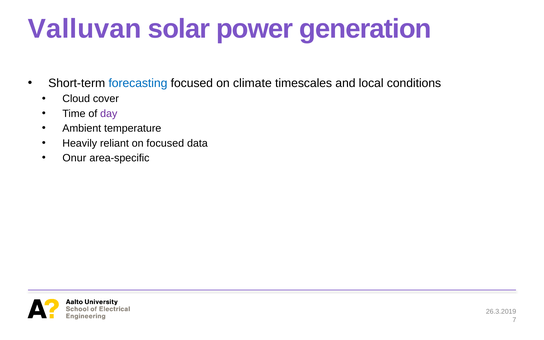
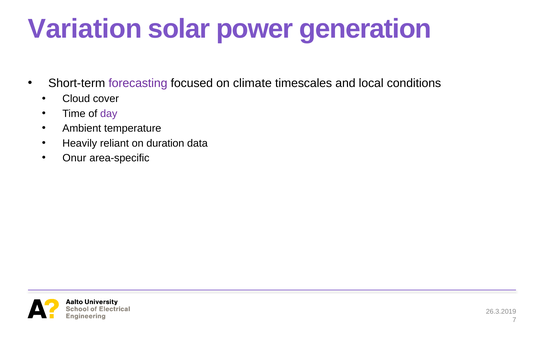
Valluvan: Valluvan -> Variation
forecasting colour: blue -> purple
on focused: focused -> duration
